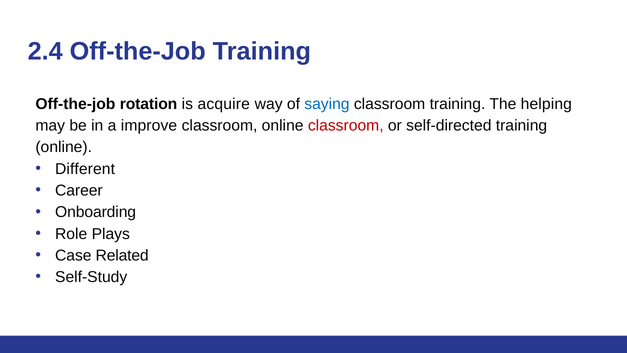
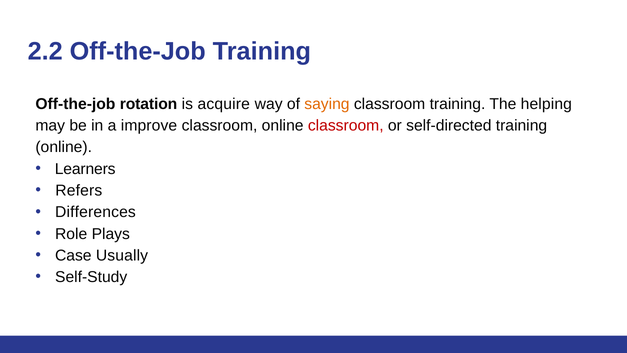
2.4: 2.4 -> 2.2
saying colour: blue -> orange
Different: Different -> Learners
Career: Career -> Refers
Onboarding: Onboarding -> Differences
Related: Related -> Usually
